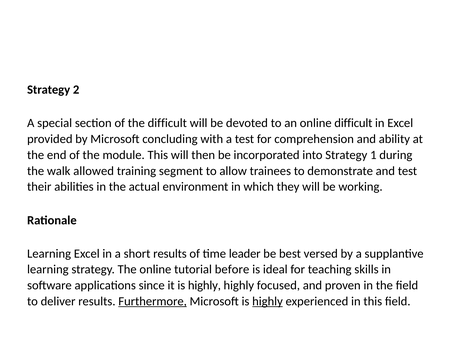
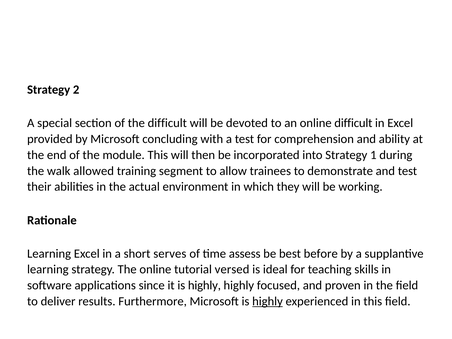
short results: results -> serves
leader: leader -> assess
versed: versed -> before
before: before -> versed
Furthermore underline: present -> none
